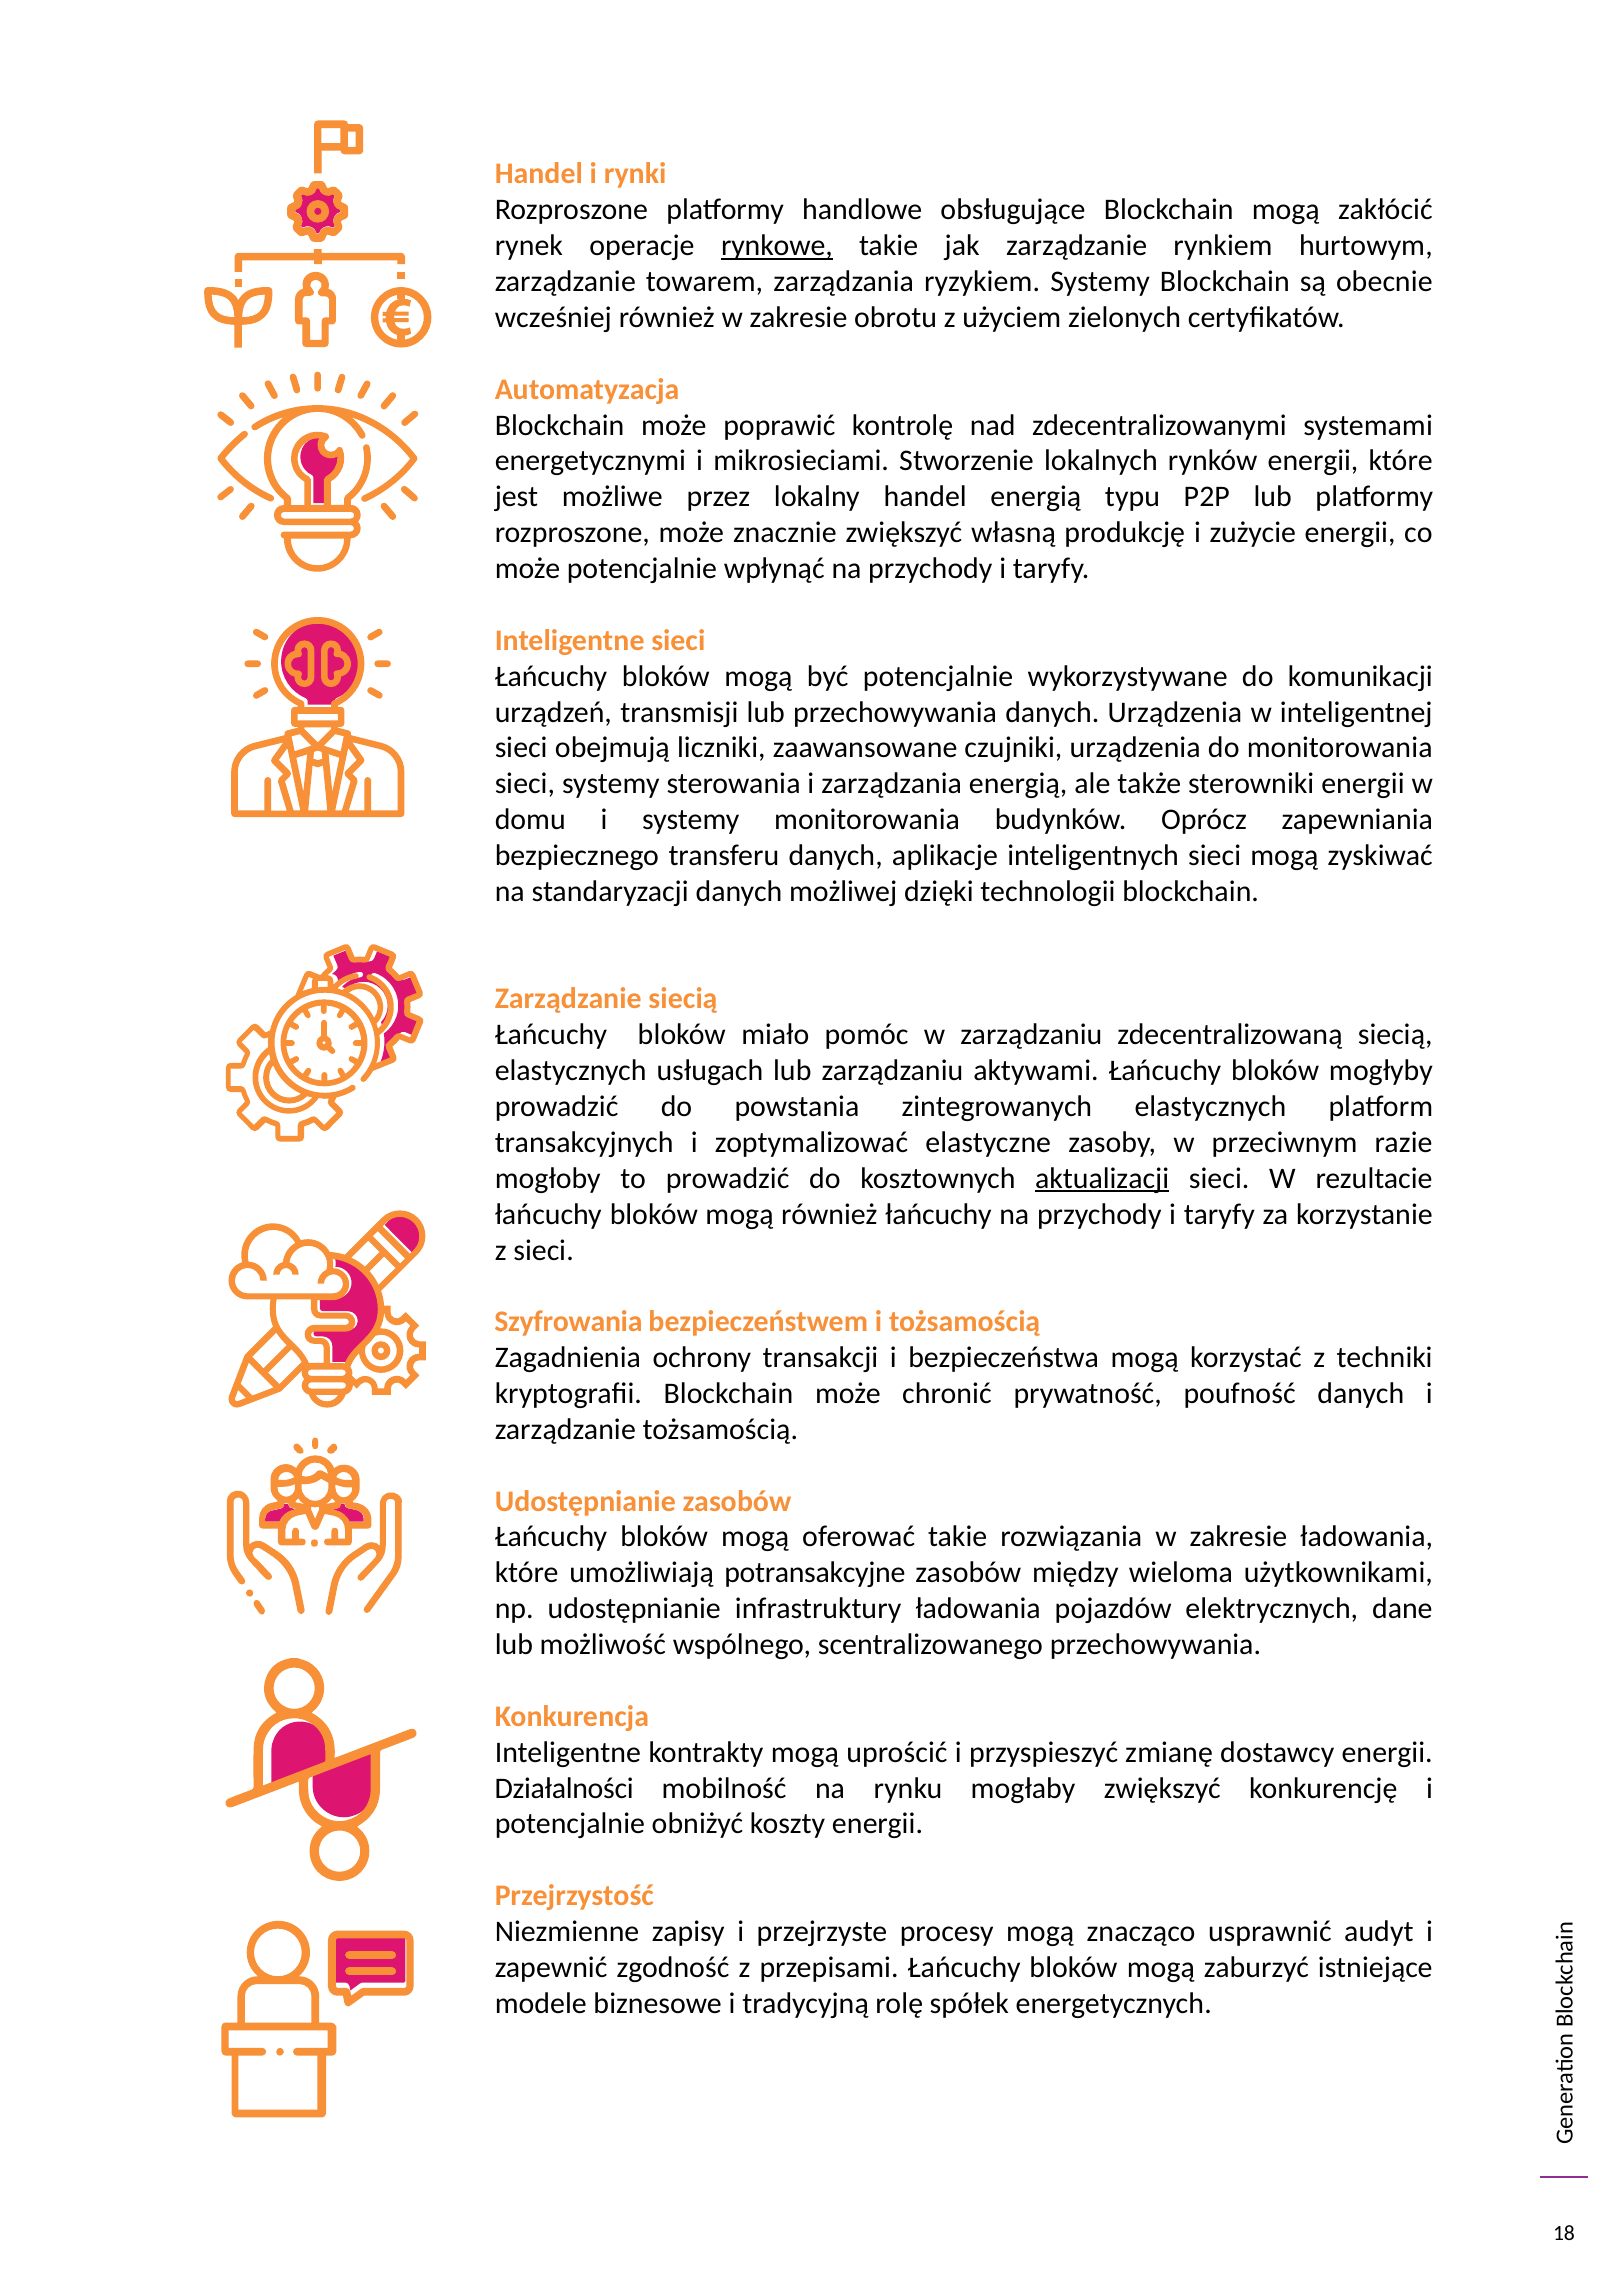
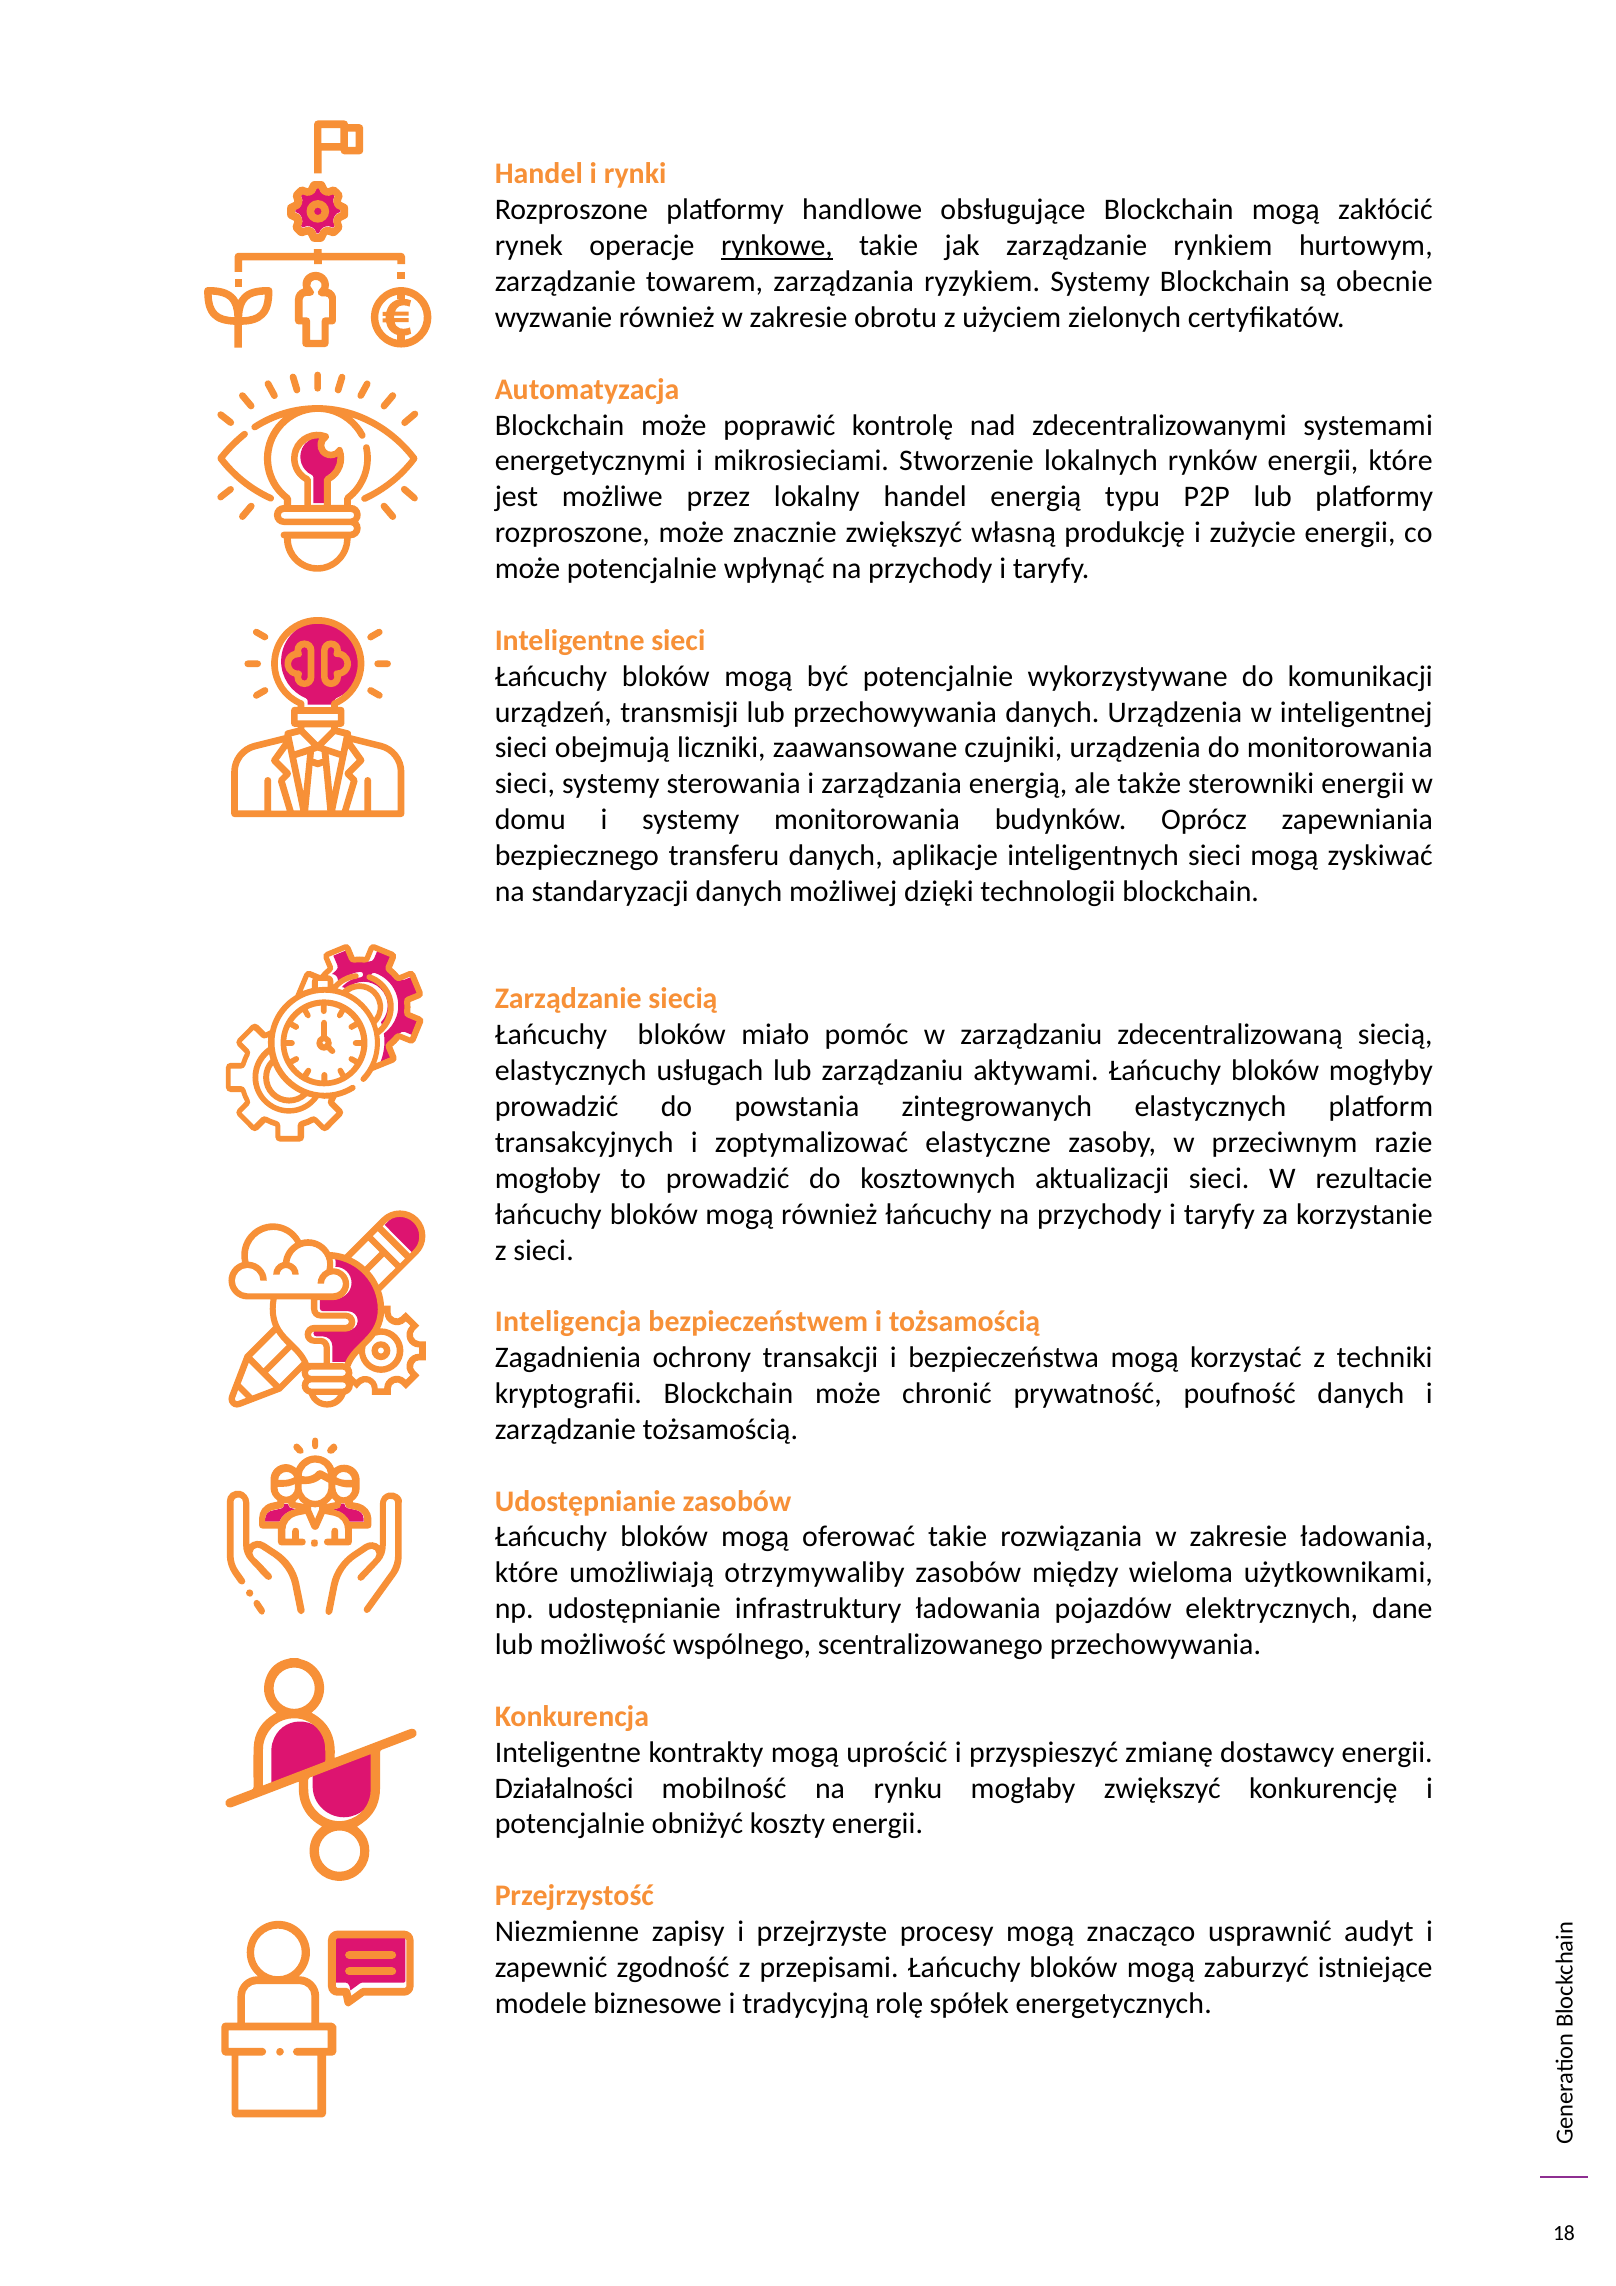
wcześniej: wcześniej -> wyzwanie
aktualizacji underline: present -> none
Szyfrowania: Szyfrowania -> Inteligencja
potransakcyjne: potransakcyjne -> otrzymywaliby
